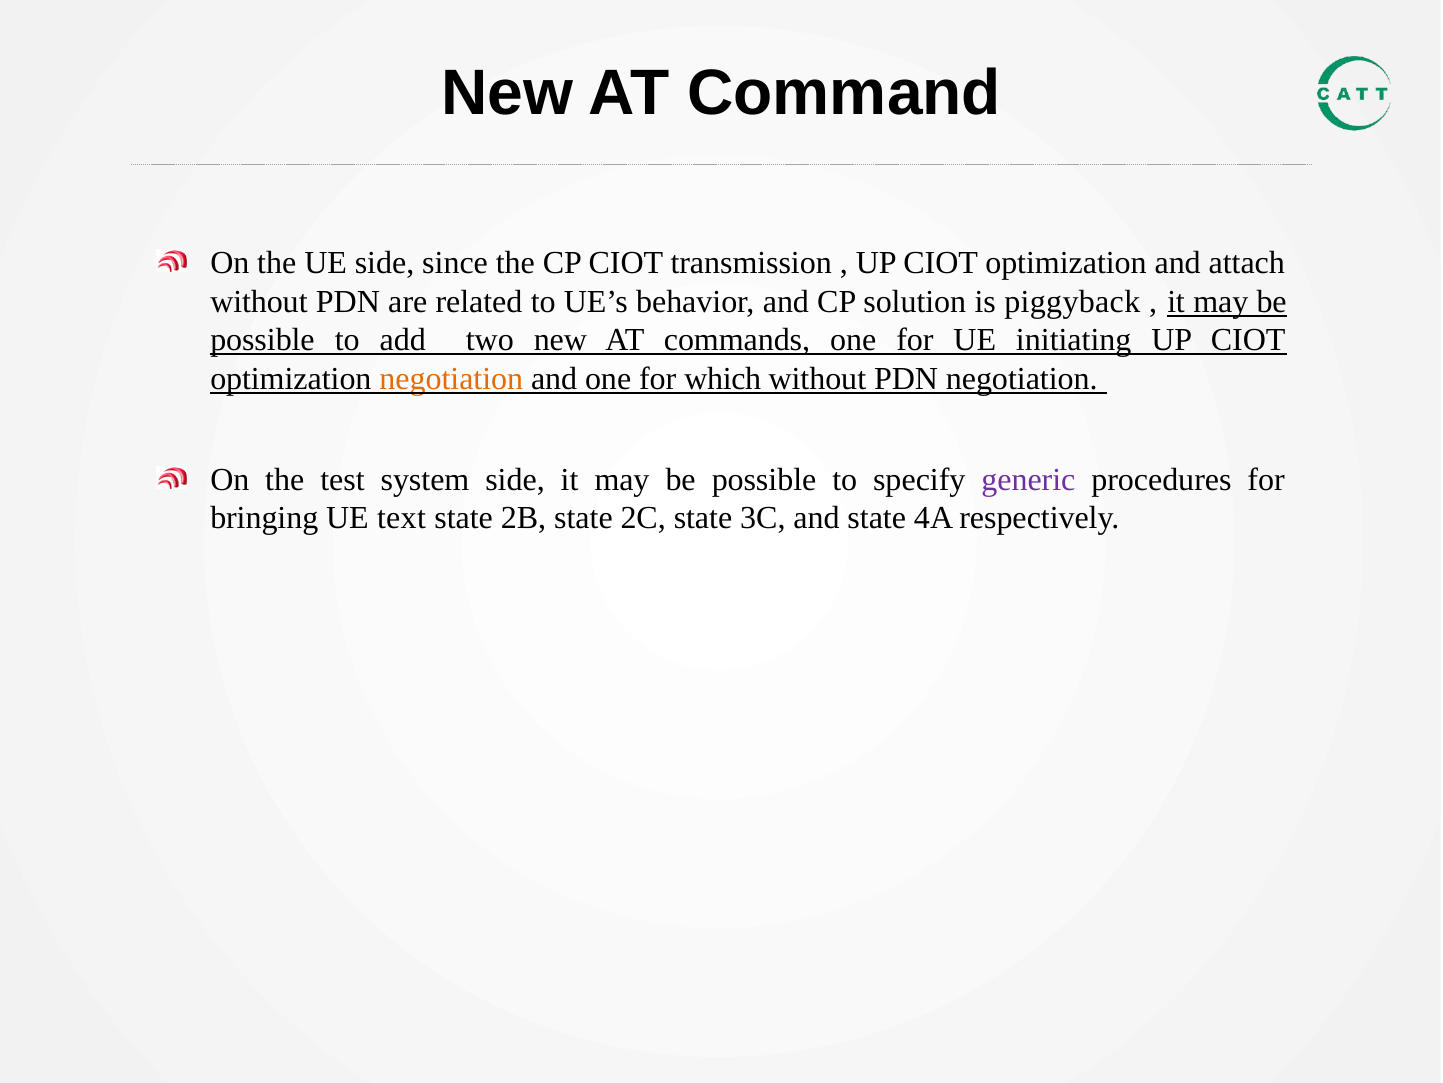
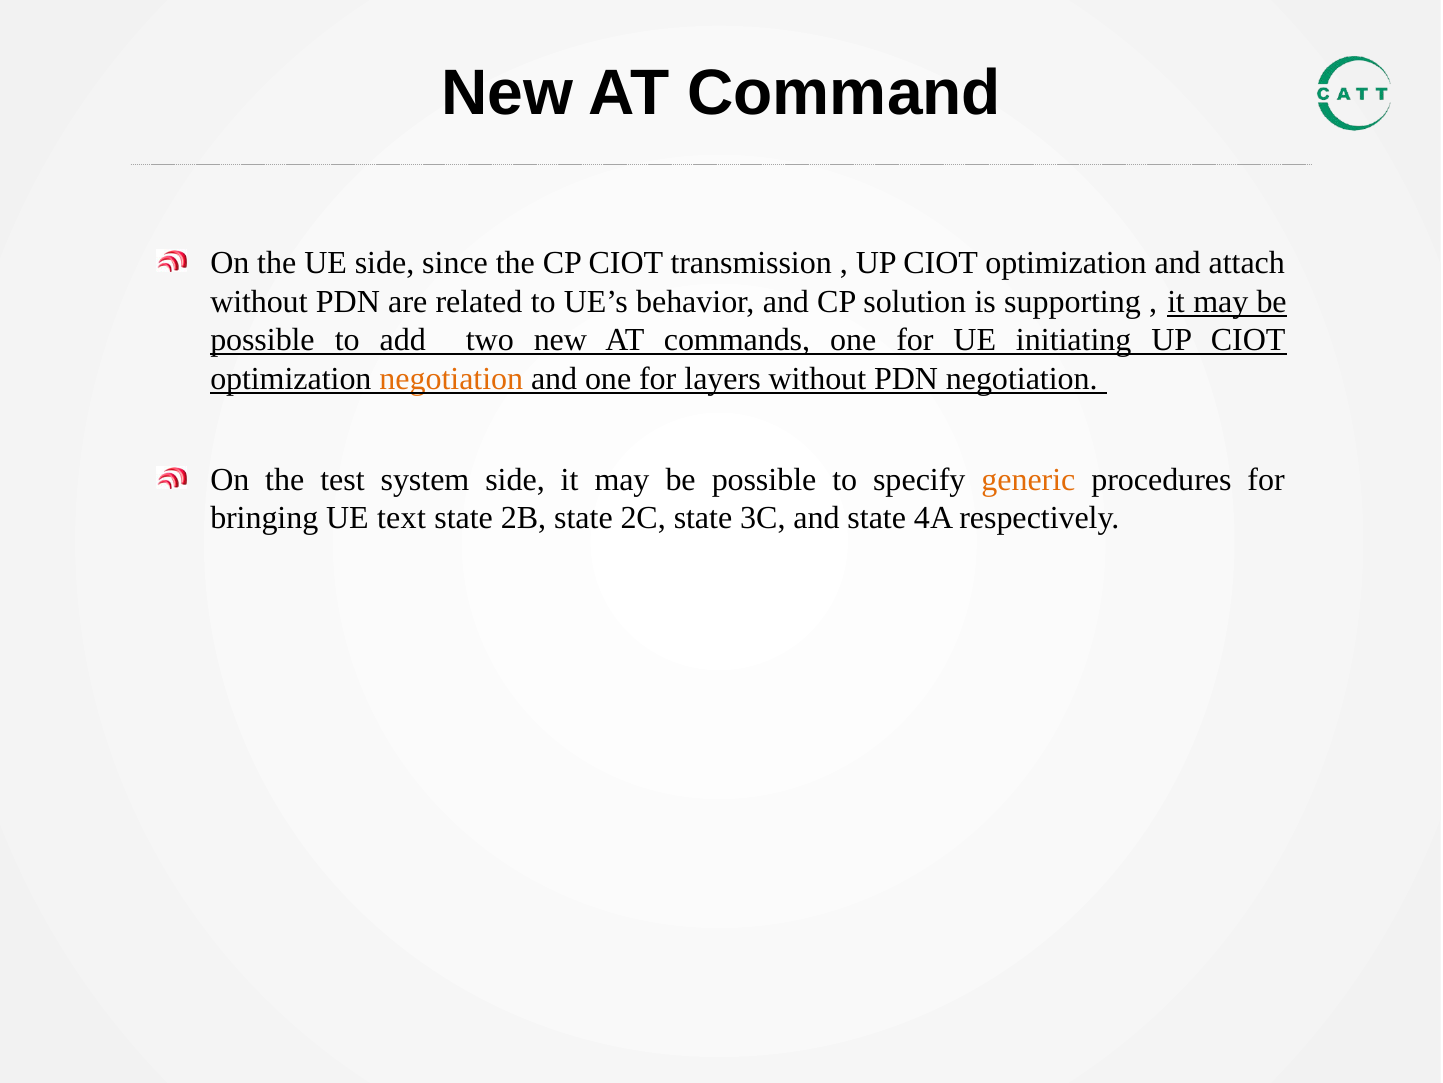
piggyback: piggyback -> supporting
which: which -> layers
generic colour: purple -> orange
